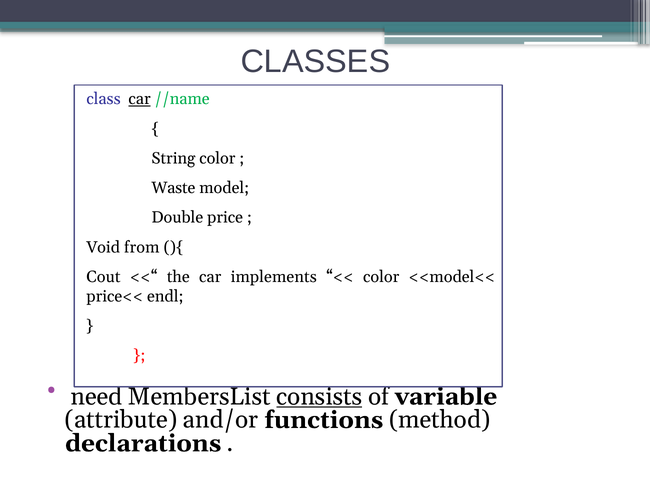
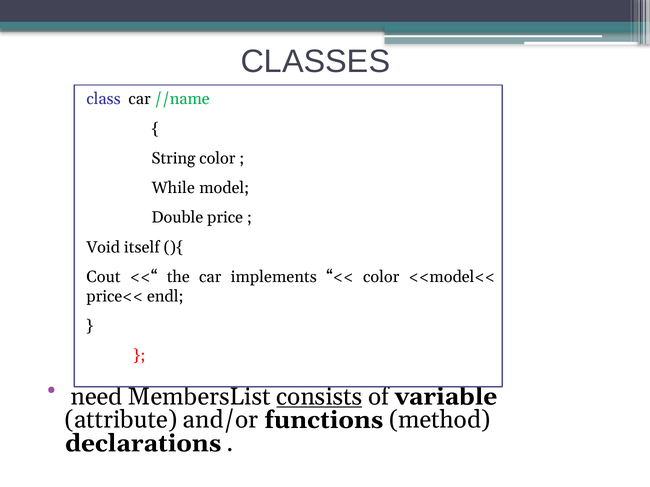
car at (140, 99) underline: present -> none
Waste: Waste -> While
from: from -> itself
